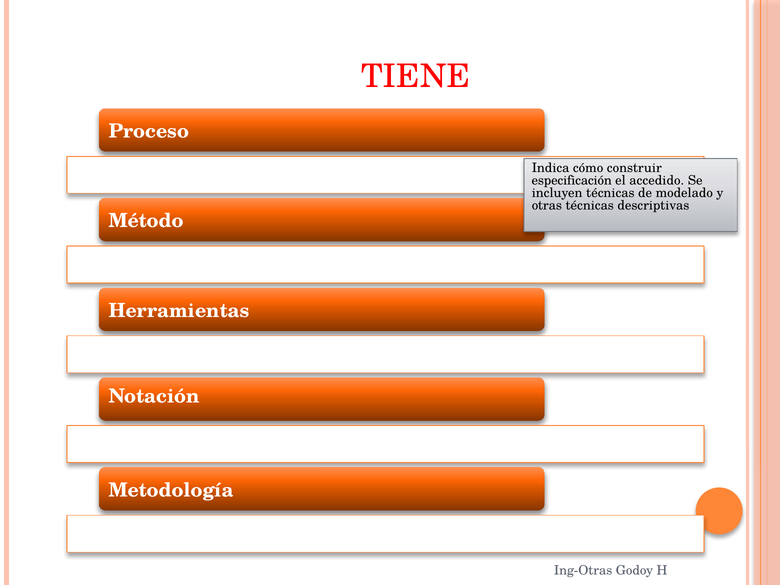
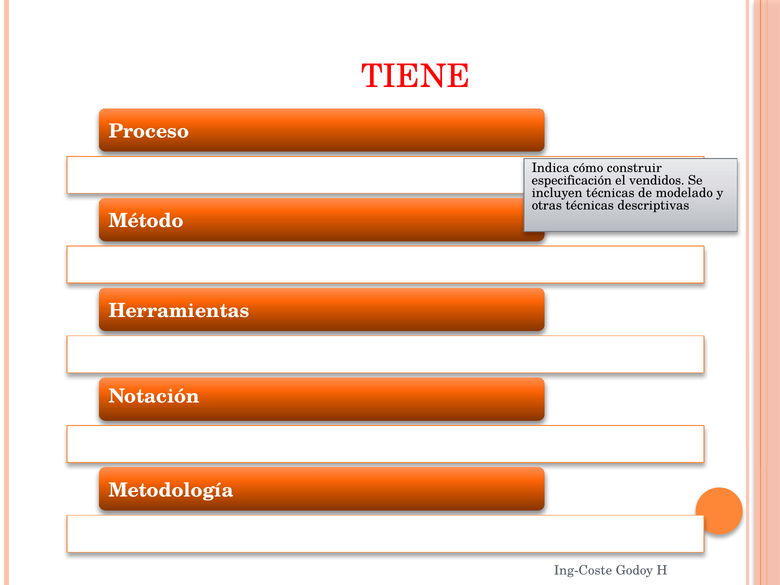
accedido: accedido -> vendidos
Ing-Otras: Ing-Otras -> Ing-Coste
